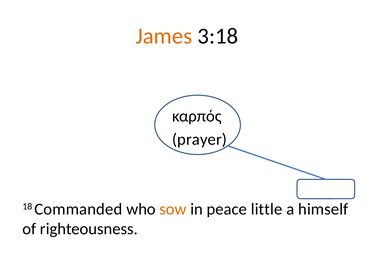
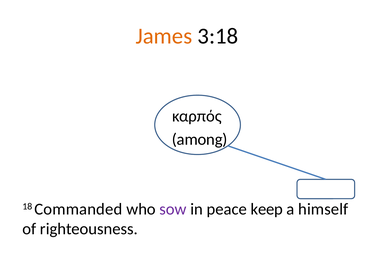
prayer: prayer -> among
sow colour: orange -> purple
little: little -> keep
